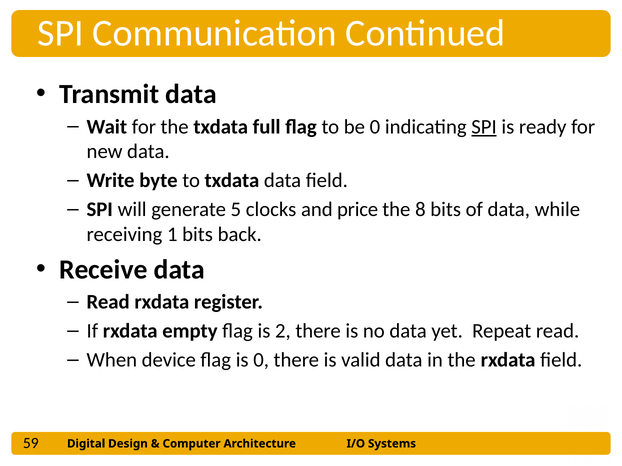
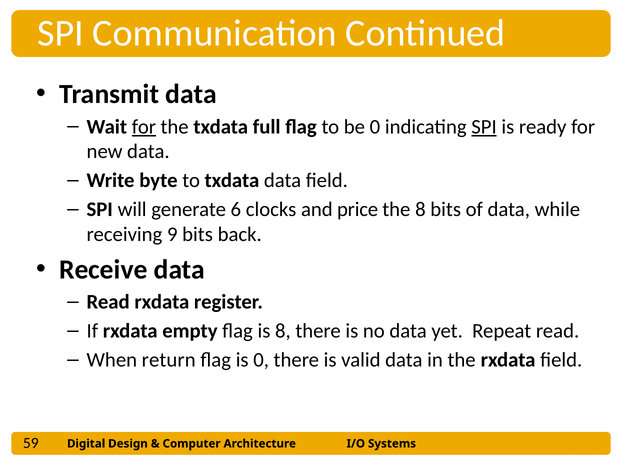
for at (144, 127) underline: none -> present
5: 5 -> 6
1: 1 -> 9
is 2: 2 -> 8
device: device -> return
